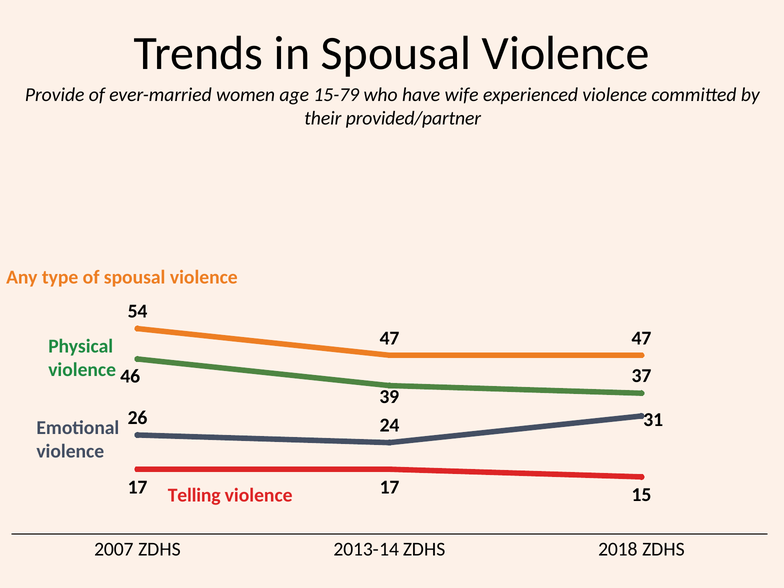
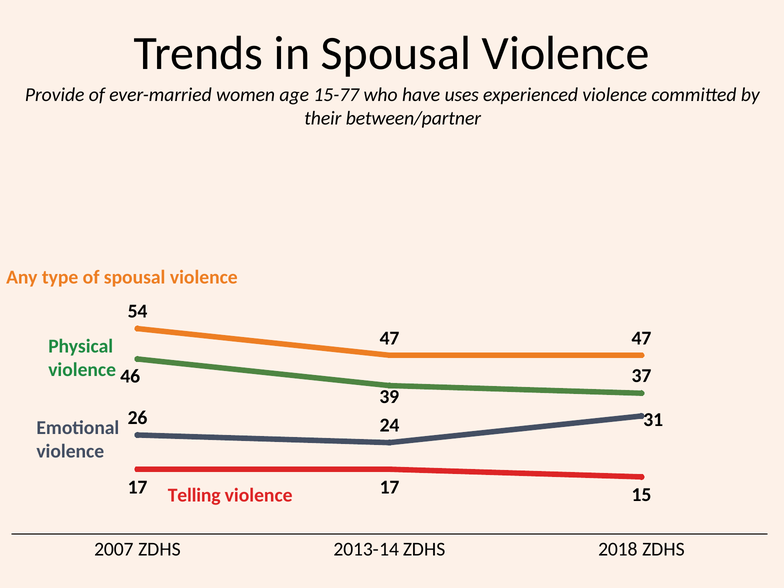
15-79: 15-79 -> 15-77
wife: wife -> uses
provided/partner: provided/partner -> between/partner
